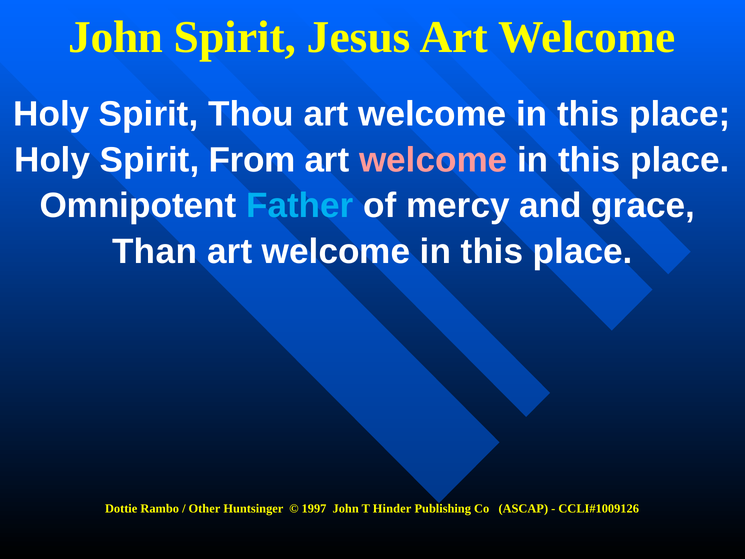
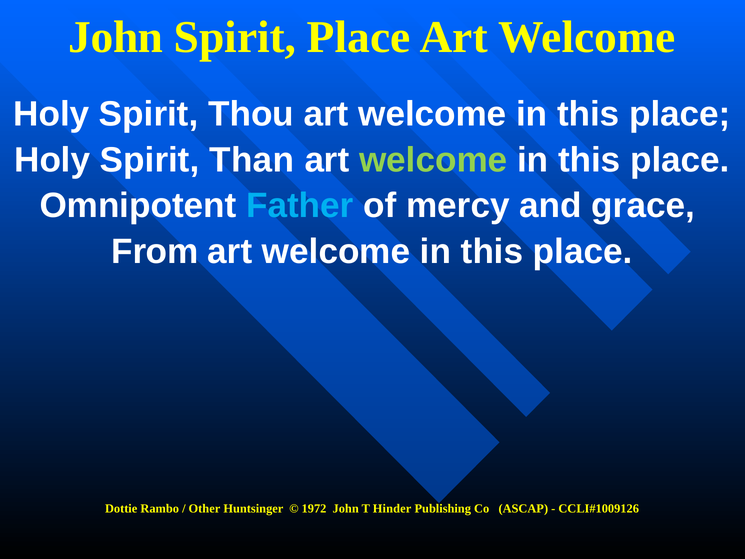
Spirit Jesus: Jesus -> Place
From: From -> Than
welcome at (433, 160) colour: pink -> light green
Than: Than -> From
1997: 1997 -> 1972
